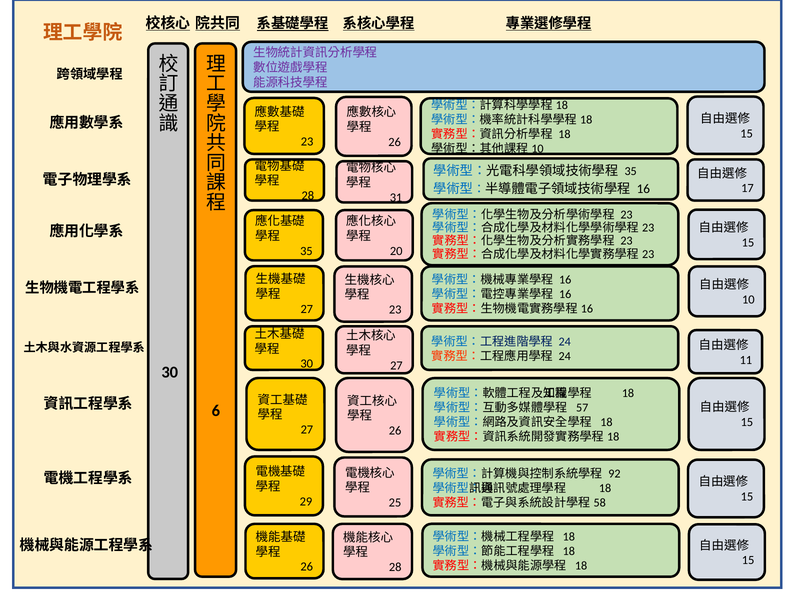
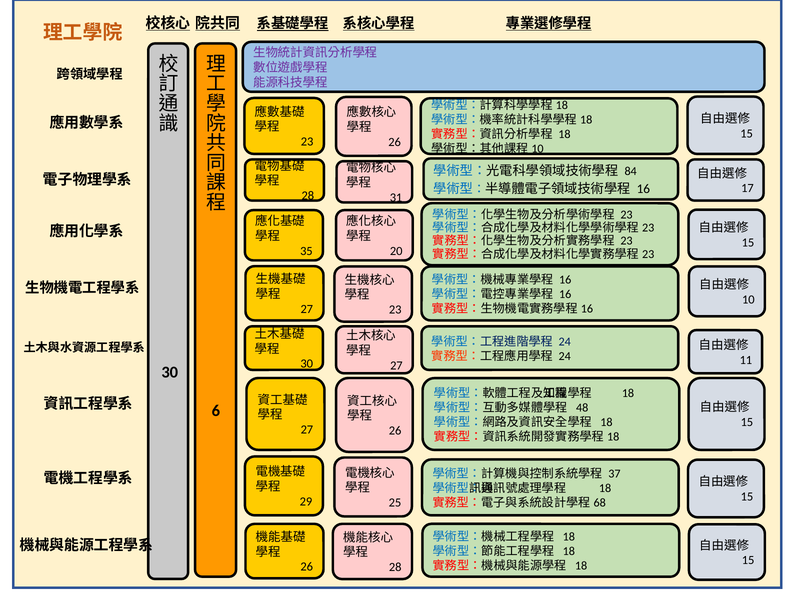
35 at (631, 171): 35 -> 84
57: 57 -> 48
92: 92 -> 37
58: 58 -> 68
